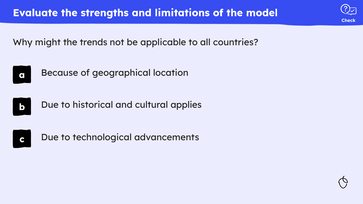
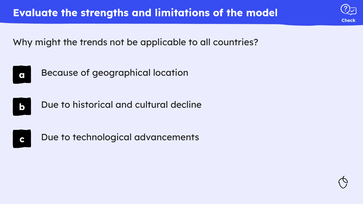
applies: applies -> decline
